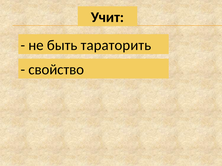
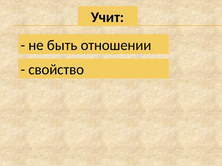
тараторить: тараторить -> отношении
